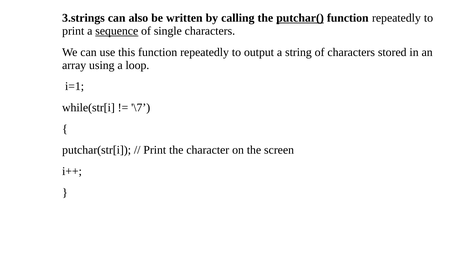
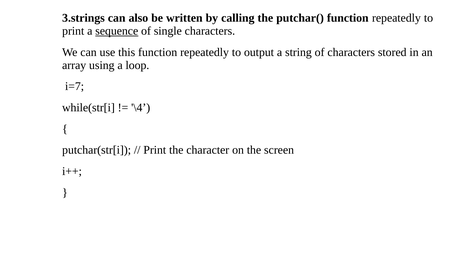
putchar( underline: present -> none
i=1: i=1 -> i=7
\7: \7 -> \4
